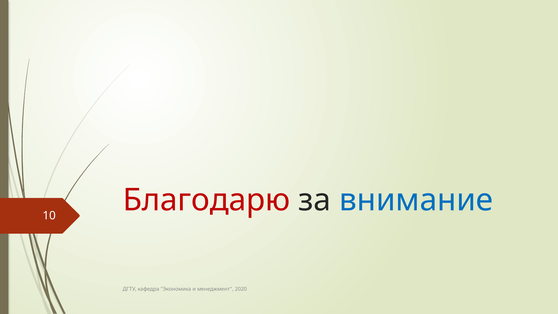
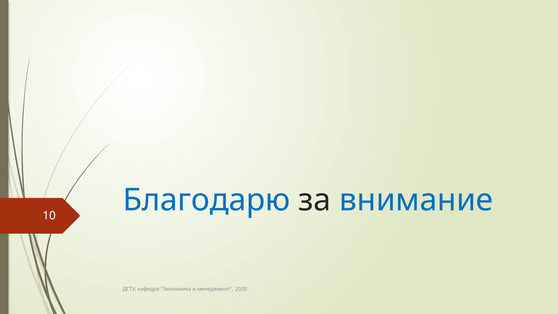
Благодарю colour: red -> blue
